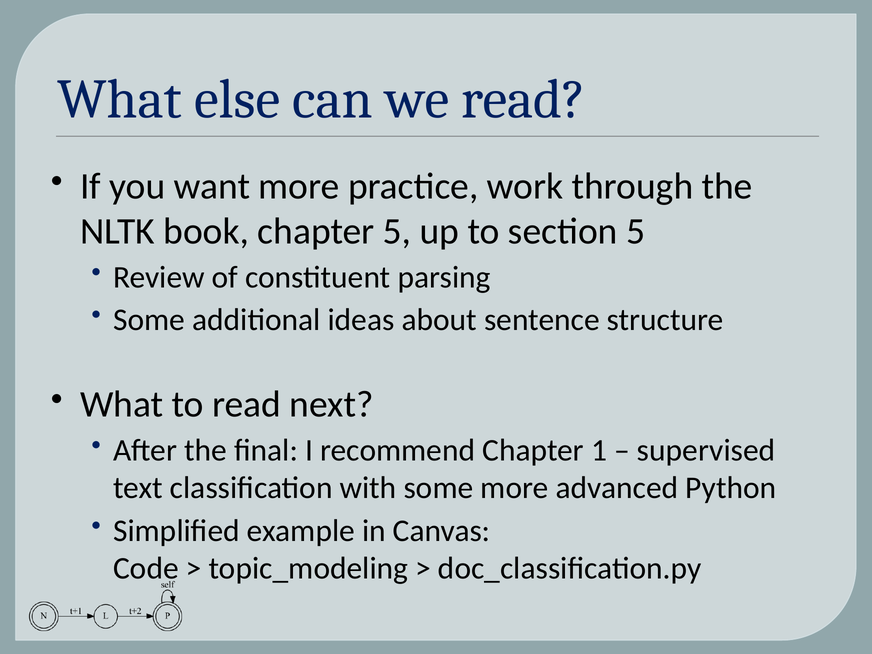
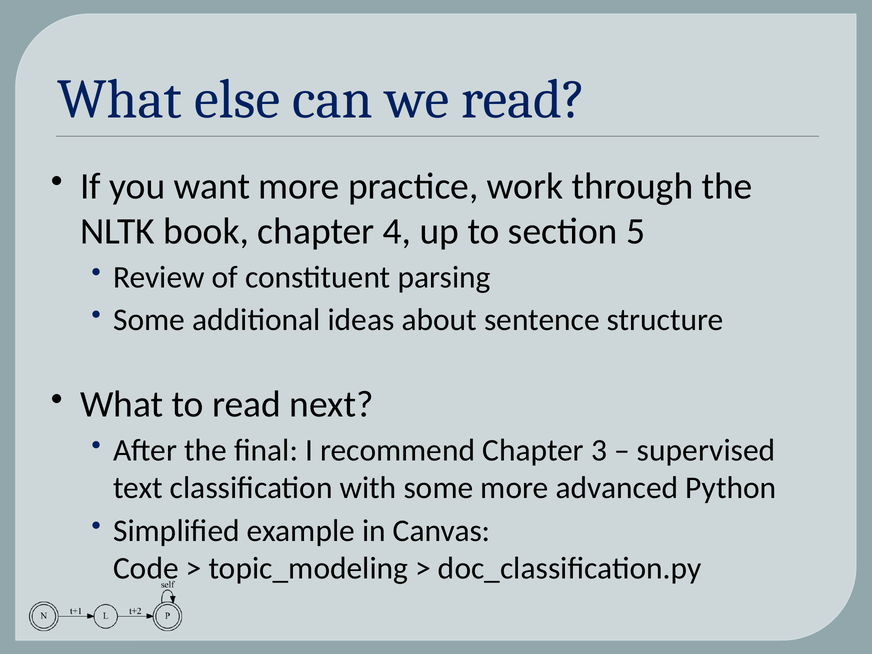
chapter 5: 5 -> 4
1: 1 -> 3
